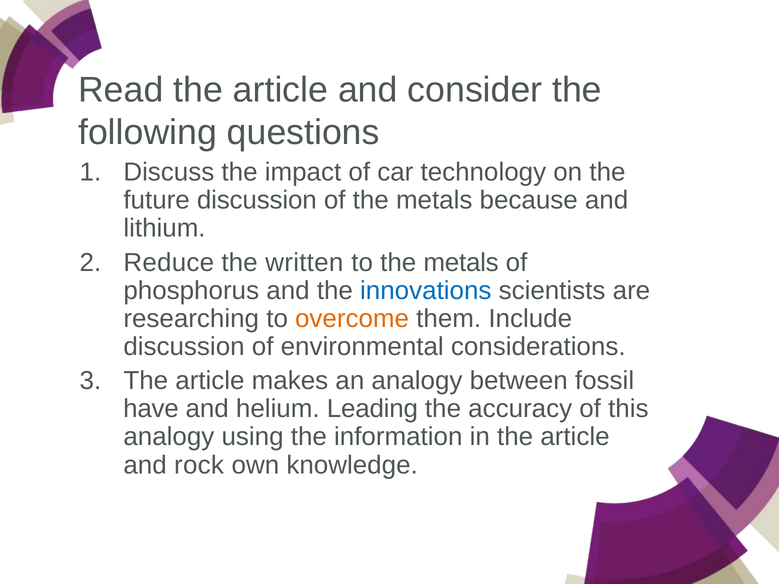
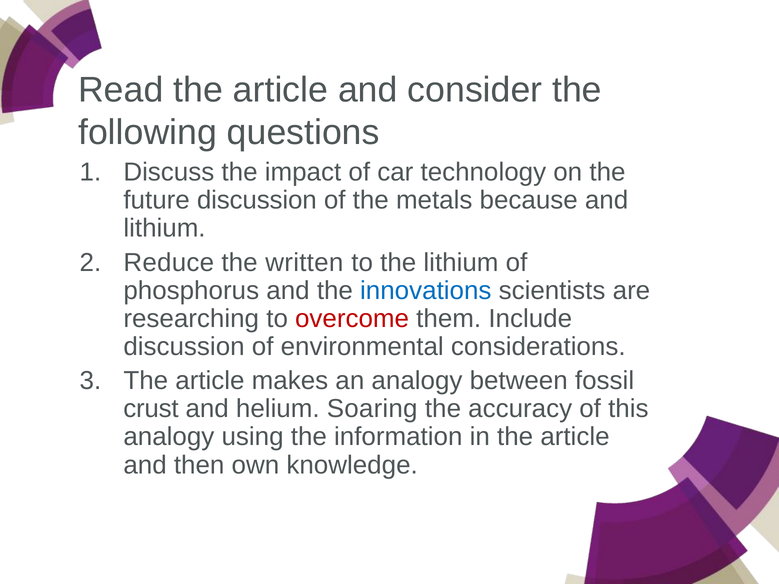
to the metals: metals -> lithium
overcome colour: orange -> red
have: have -> crust
Leading: Leading -> Soaring
rock: rock -> then
